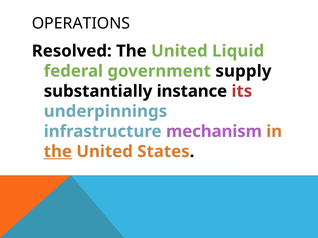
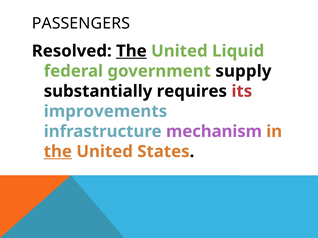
OPERATIONS: OPERATIONS -> PASSENGERS
The at (131, 51) underline: none -> present
instance: instance -> requires
underpinnings: underpinnings -> improvements
